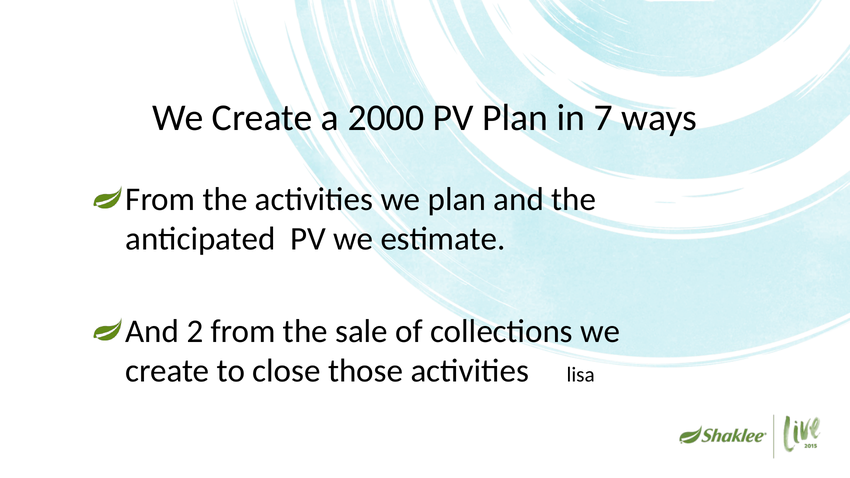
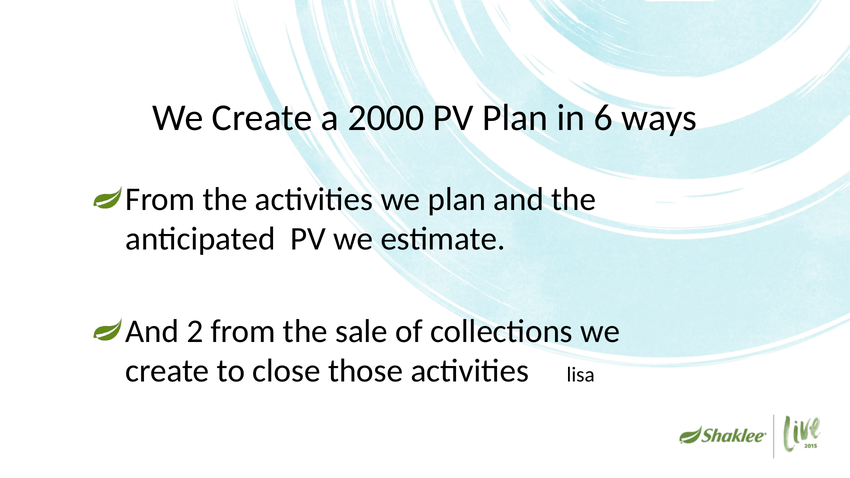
7: 7 -> 6
